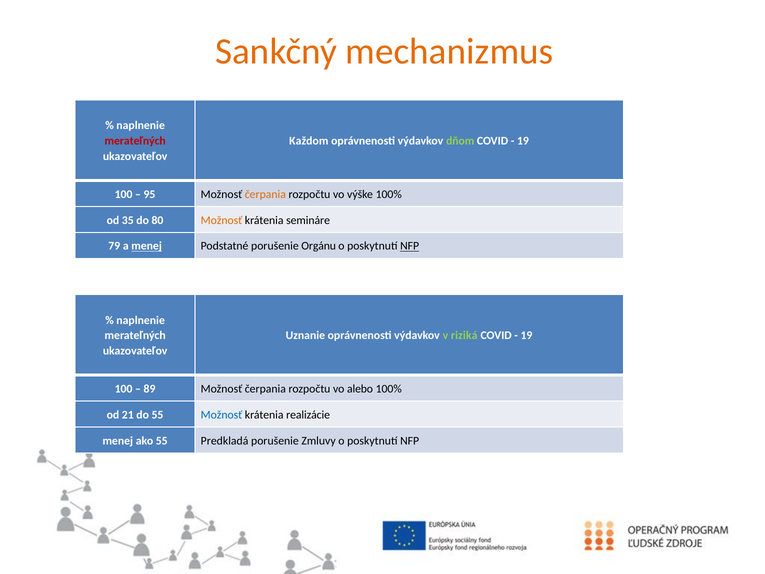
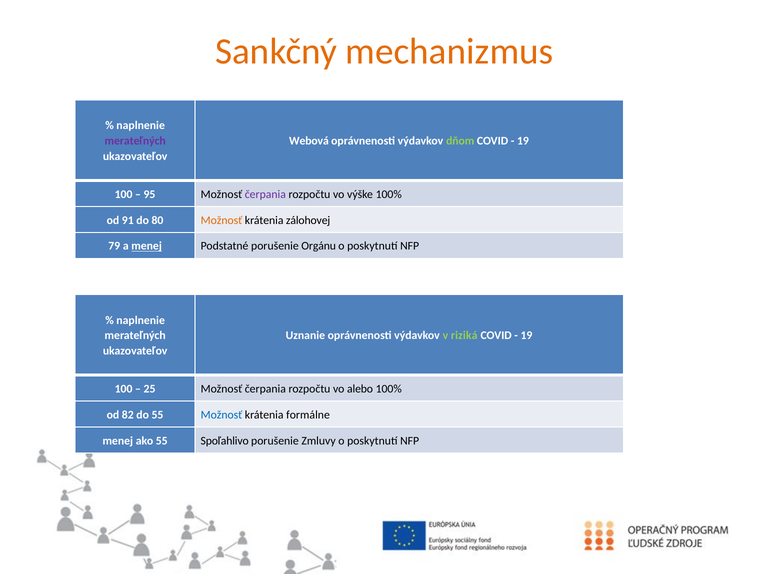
merateľných at (135, 141) colour: red -> purple
Každom: Každom -> Webová
čerpania at (265, 194) colour: orange -> purple
35: 35 -> 91
semináre: semináre -> zálohovej
NFP at (410, 246) underline: present -> none
89: 89 -> 25
21: 21 -> 82
realizácie: realizácie -> formálne
Predkladá: Predkladá -> Spoľahlivo
